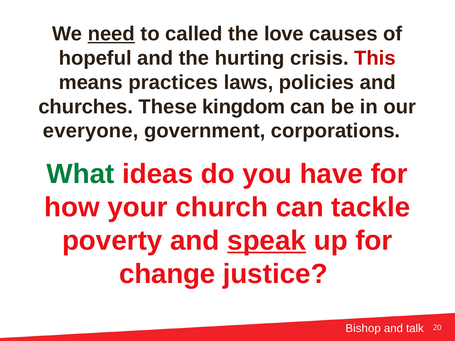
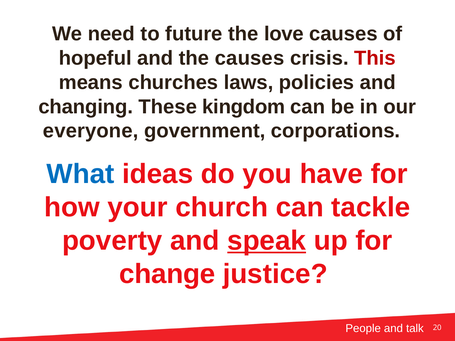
need underline: present -> none
called: called -> future
the hurting: hurting -> causes
practices: practices -> churches
churches: churches -> changing
What colour: green -> blue
Bishop: Bishop -> People
